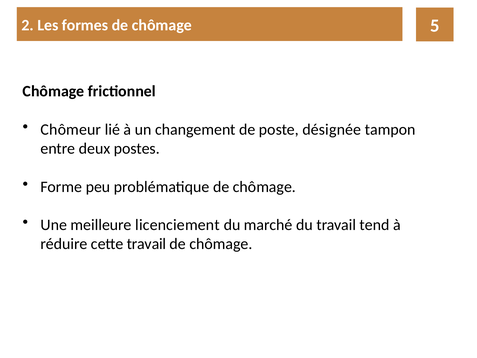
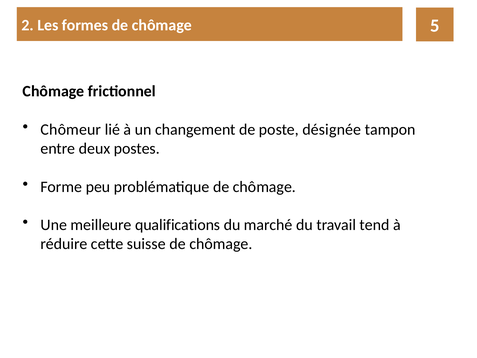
licenciement: licenciement -> qualifications
cette travail: travail -> suisse
